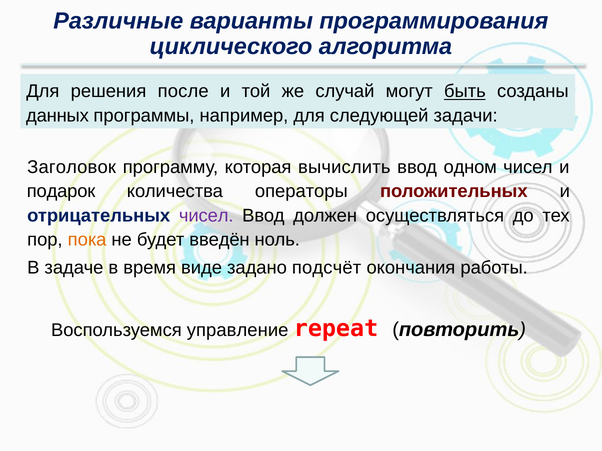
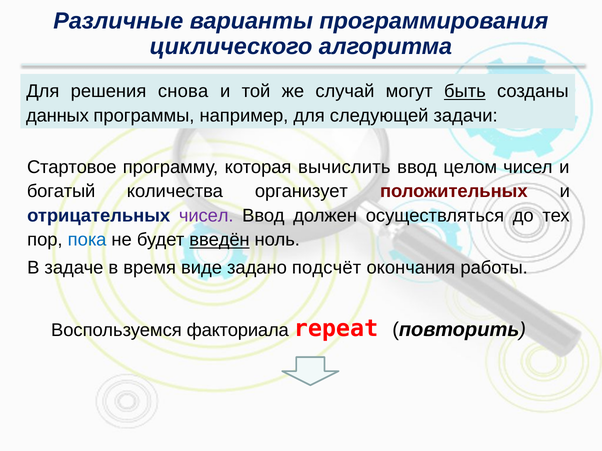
после: после -> снова
Заголовок: Заголовок -> Стартовое
одном: одном -> целом
подарок: подарок -> богатый
операторы: операторы -> организует
пока colour: orange -> blue
введён underline: none -> present
управление: управление -> факториала
